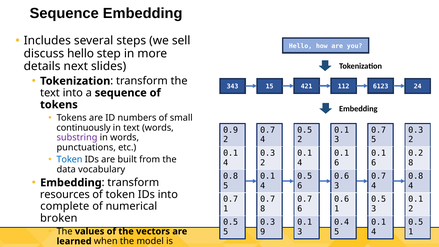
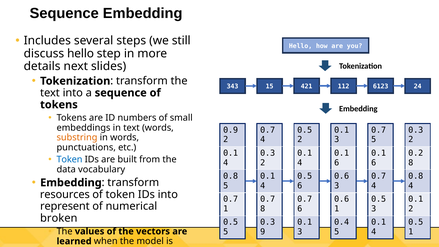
sell: sell -> still
continuously: continuously -> embeddings
substring colour: purple -> orange
complete: complete -> represent
